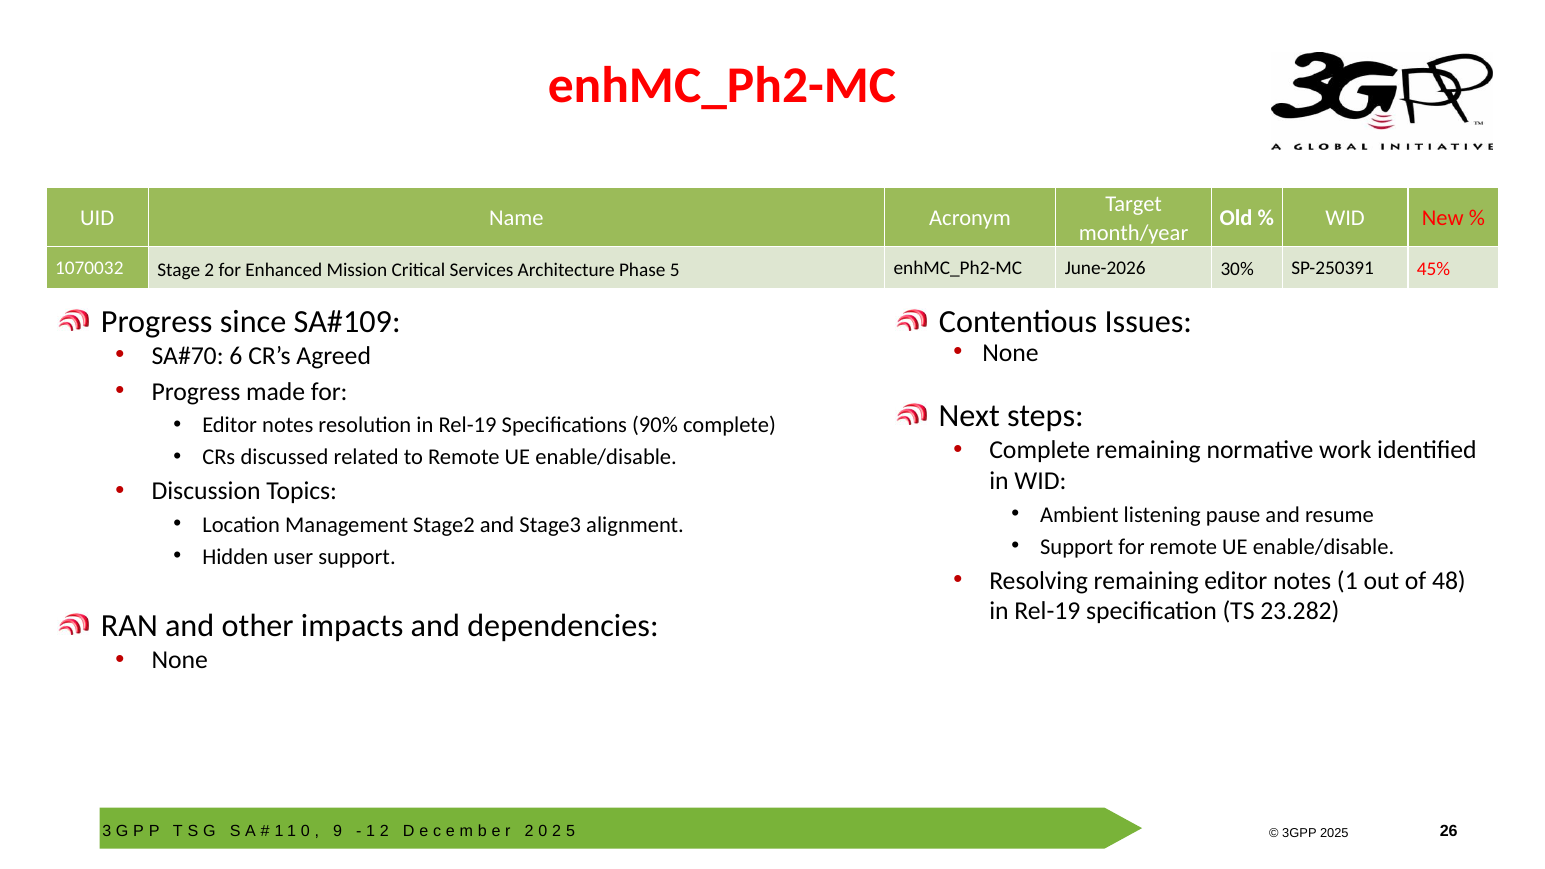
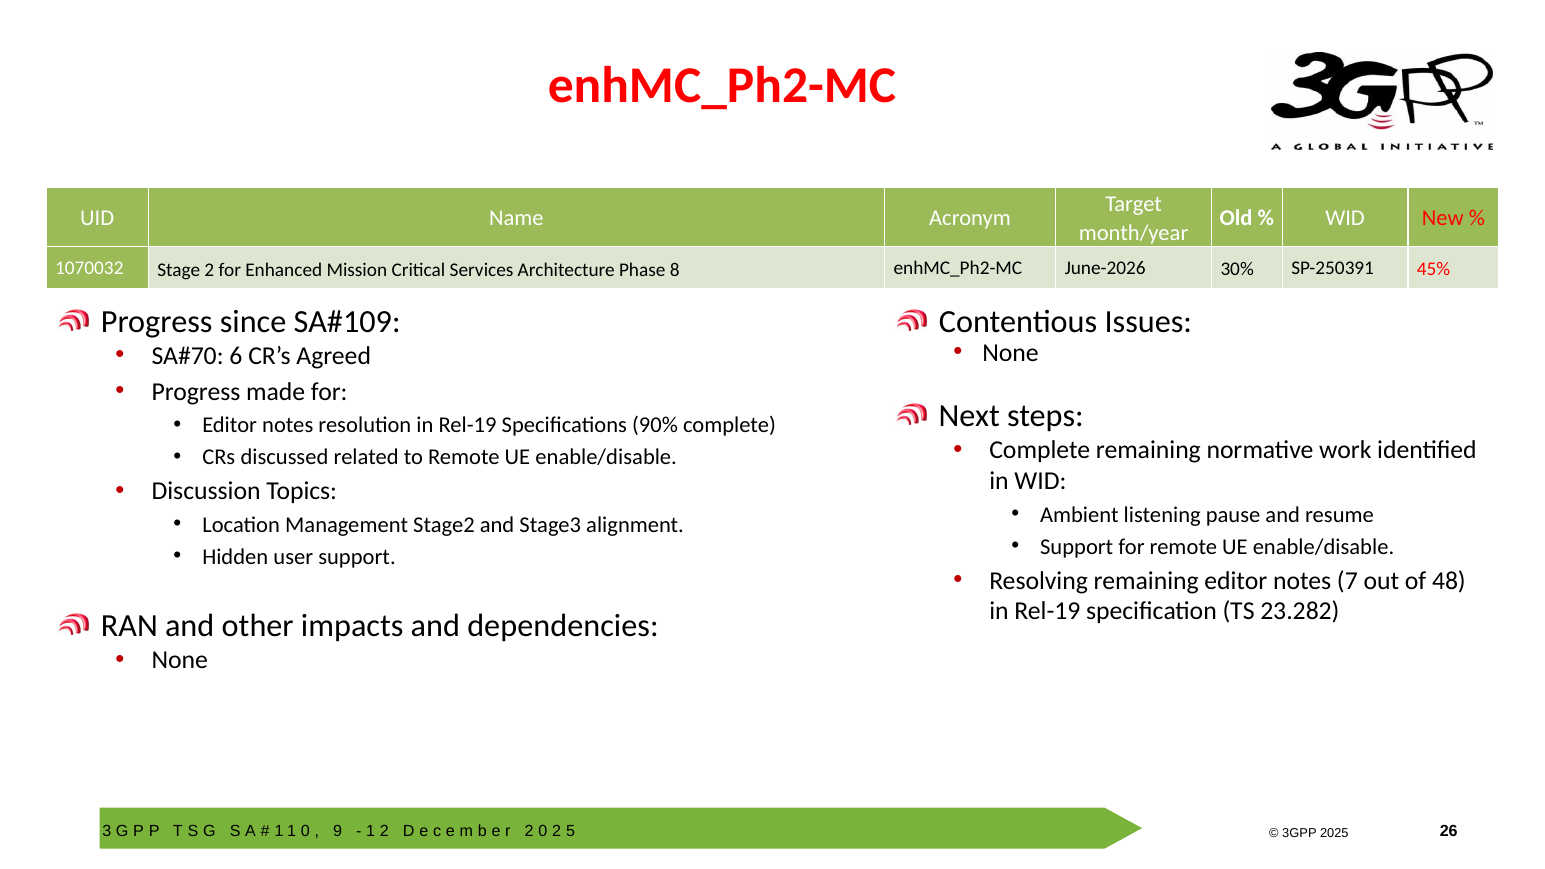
Phase 5: 5 -> 8
notes 1: 1 -> 7
